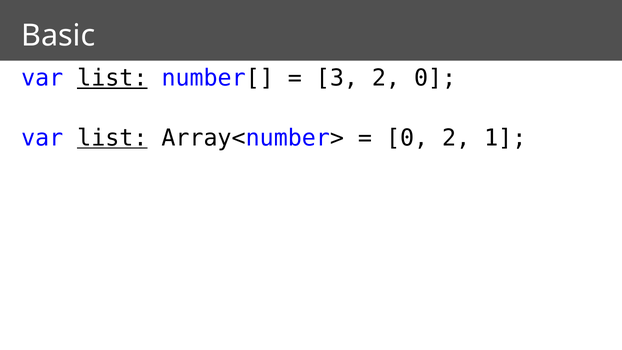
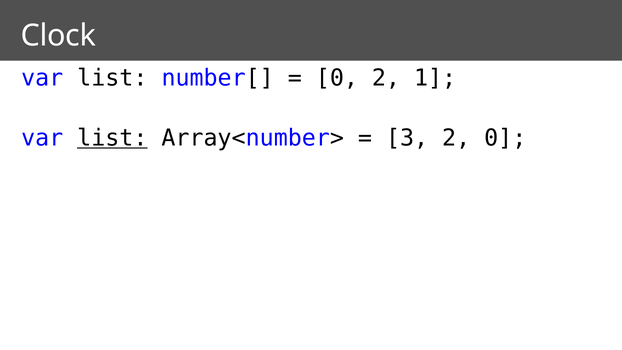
Basic: Basic -> Clock
list at (112, 78) underline: present -> none
3 at (337, 78): 3 -> 0
2 0: 0 -> 1
0 at (407, 138): 0 -> 3
2 1: 1 -> 0
